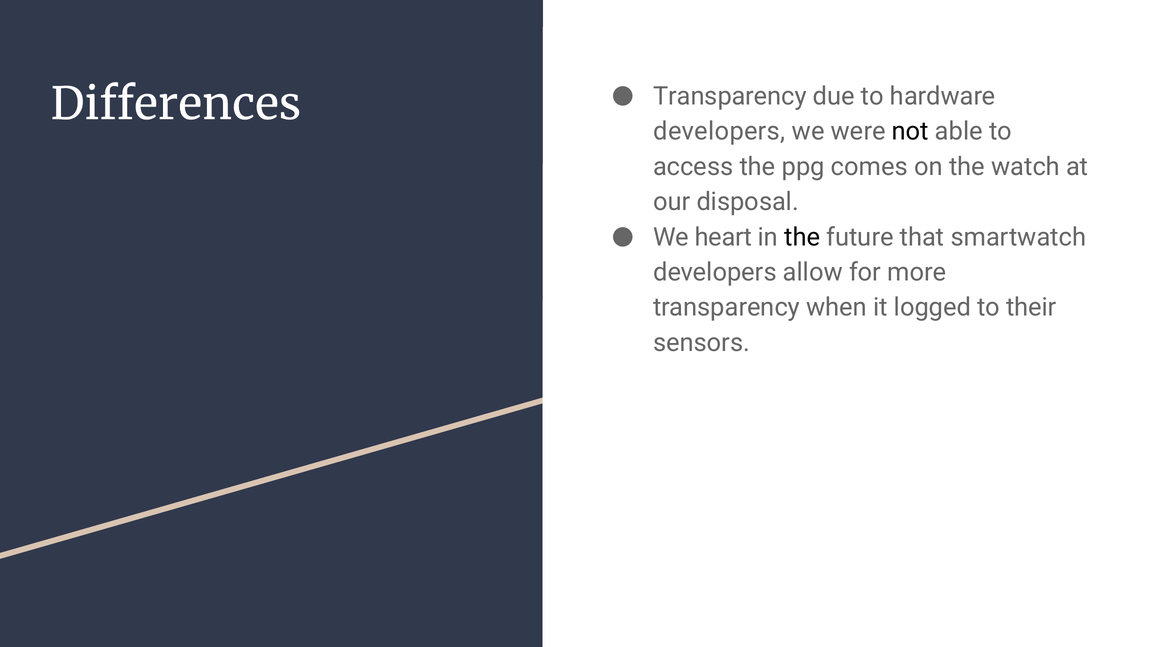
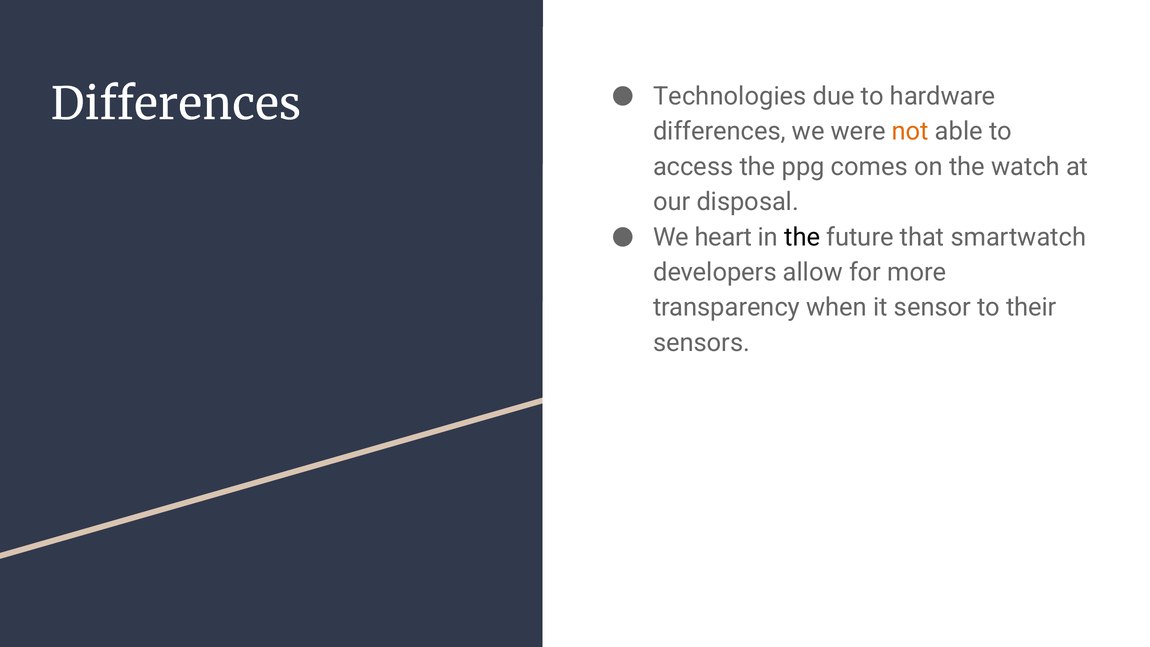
Transparency at (730, 96): Transparency -> Technologies
developers at (719, 131): developers -> differences
not colour: black -> orange
logged: logged -> sensor
